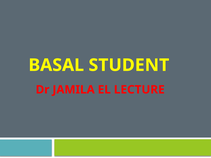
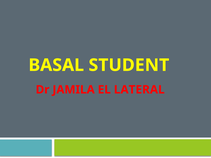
LECTURE: LECTURE -> LATERAL
